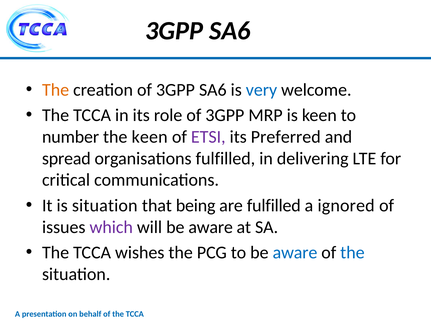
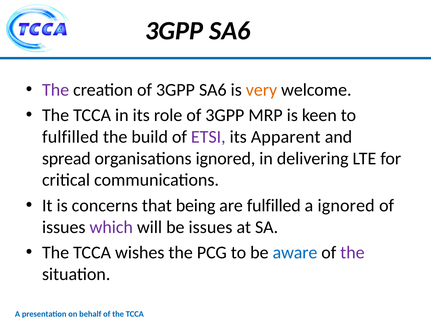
The at (56, 90) colour: orange -> purple
very colour: blue -> orange
number at (71, 137): number -> fulfilled
the keen: keen -> build
Preferred: Preferred -> Apparent
organisations fulfilled: fulfilled -> ignored
is situation: situation -> concerns
will be aware: aware -> issues
the at (352, 252) colour: blue -> purple
